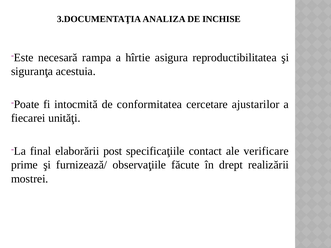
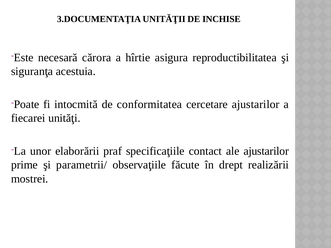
ANALIZA: ANALIZA -> UNITĂŢII
rampa: rampa -> cărora
final: final -> unor
post: post -> praf
ale verificare: verificare -> ajustarilor
furnizează/: furnizează/ -> parametrii/
